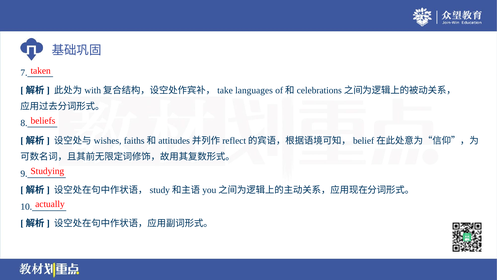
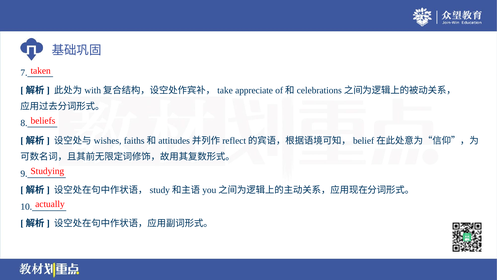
languages: languages -> appreciate
